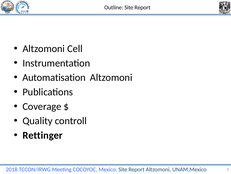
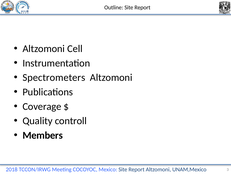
Automatisation: Automatisation -> Spectrometers
Rettinger: Rettinger -> Members
